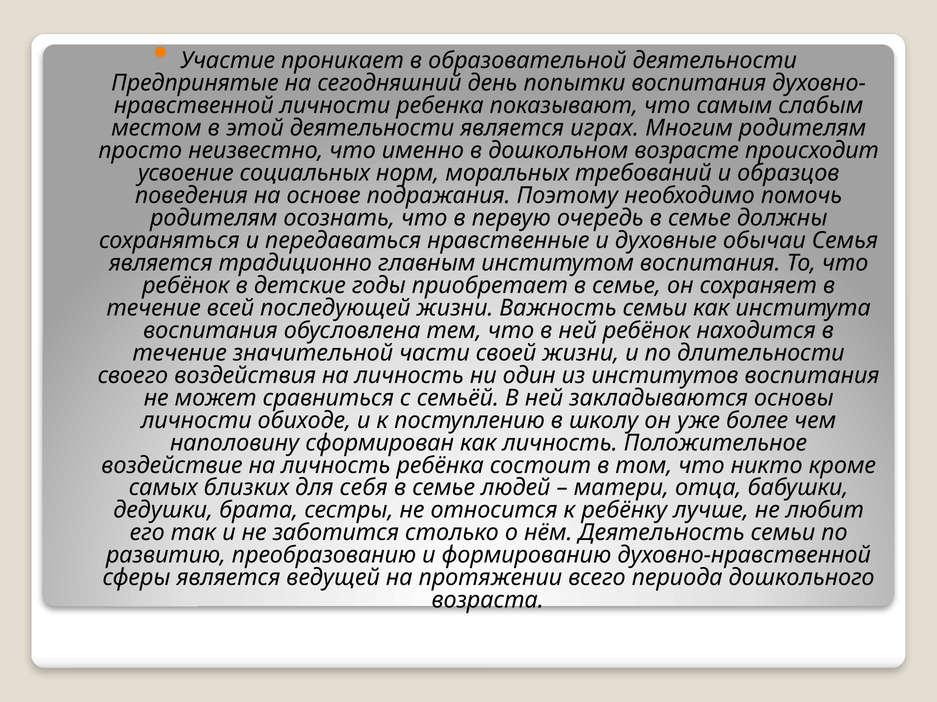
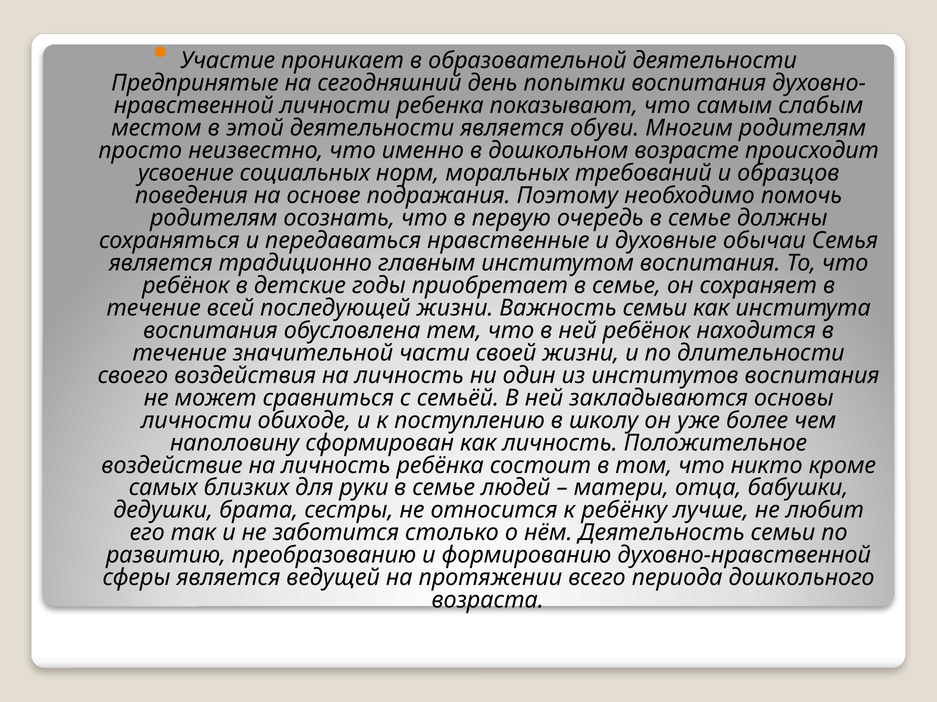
играх: играх -> обуви
себя: себя -> руки
